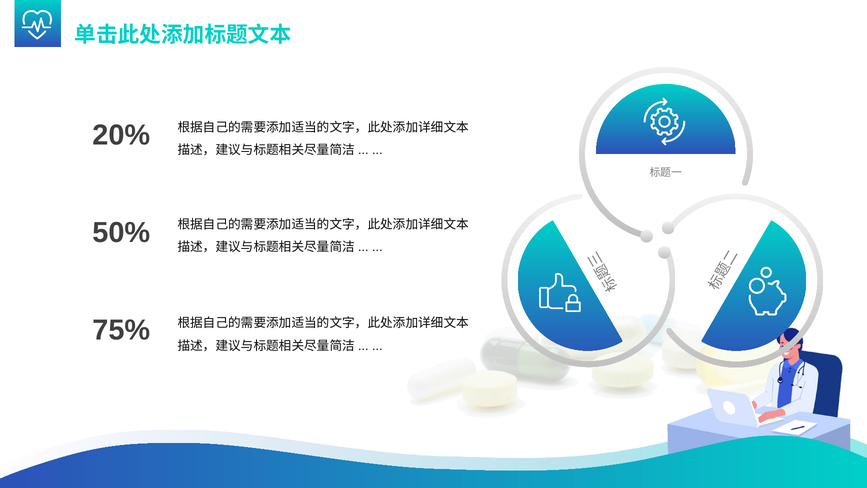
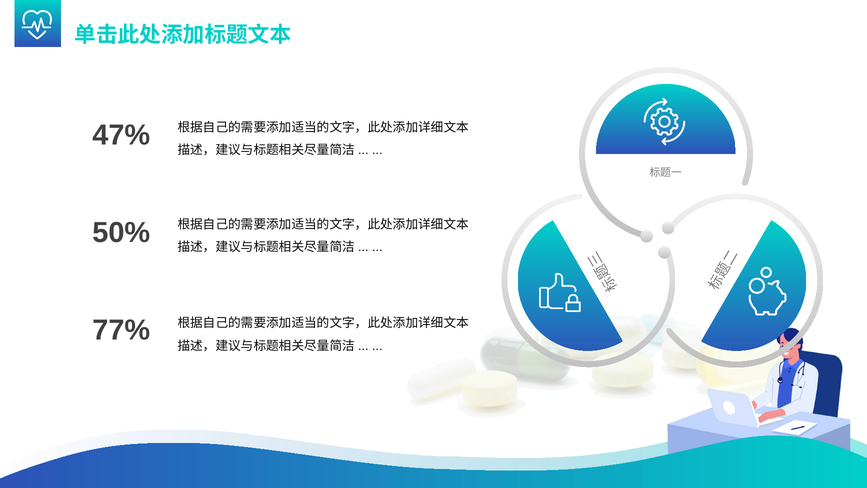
20%: 20% -> 47%
75%: 75% -> 77%
